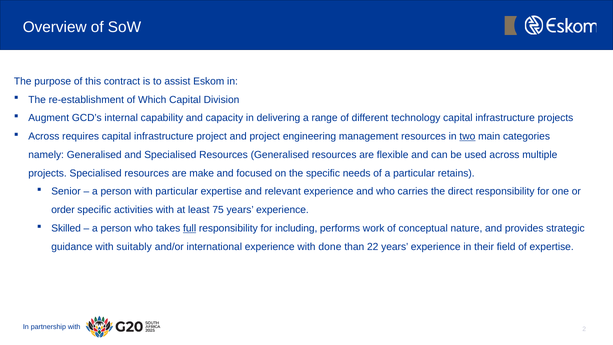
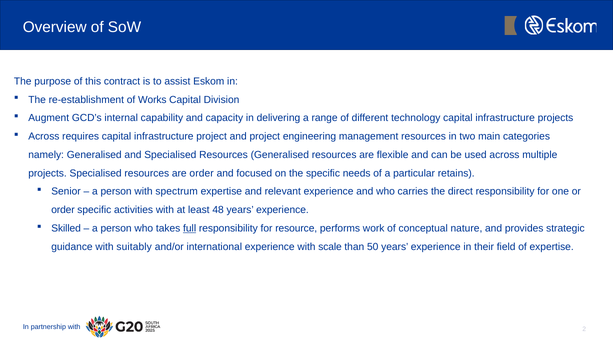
Which: Which -> Works
two underline: present -> none
are make: make -> order
with particular: particular -> spectrum
75: 75 -> 48
including: including -> resource
done: done -> scale
22: 22 -> 50
